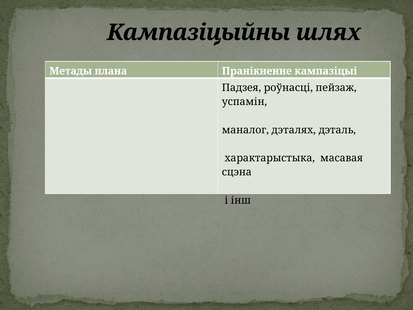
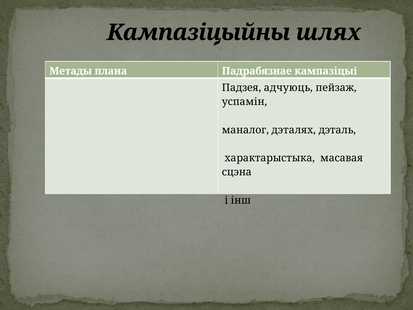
Пранікненне: Пранікненне -> Падрабязнае
роўнасці: роўнасці -> адчуюць
